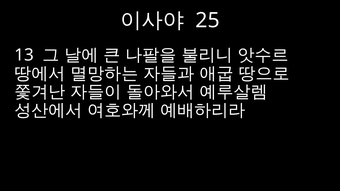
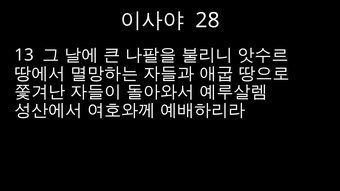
25: 25 -> 28
